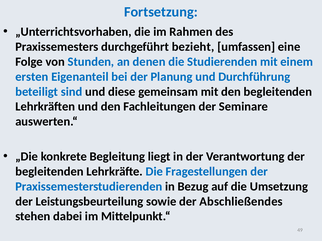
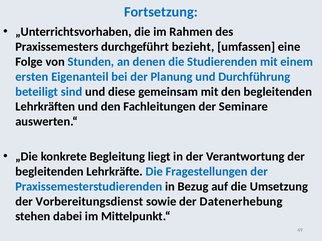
Leistungsbeurteilung: Leistungsbeurteilung -> Vorbereitungsdienst
Abschließendes: Abschließendes -> Datenerhebung
